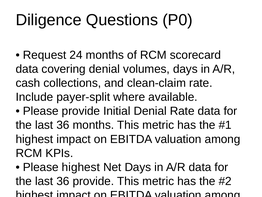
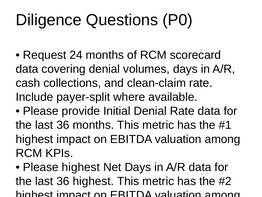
36 provide: provide -> highest
